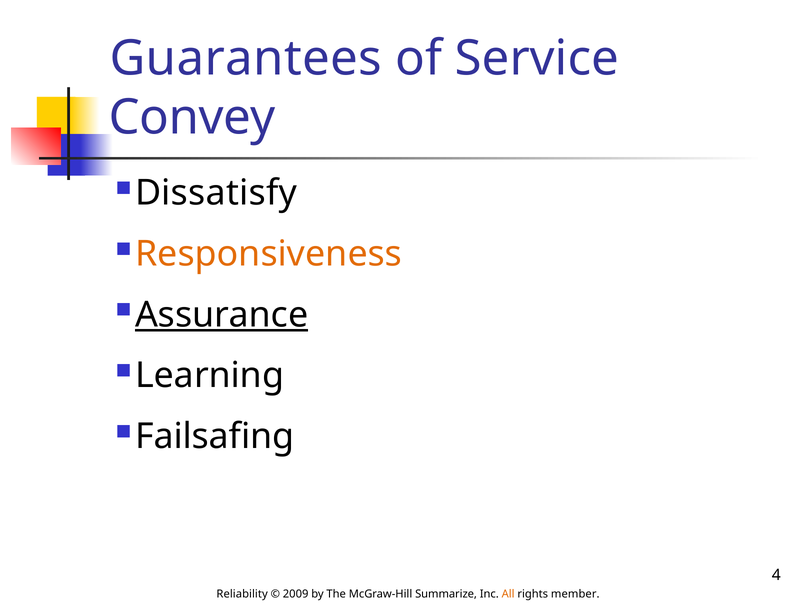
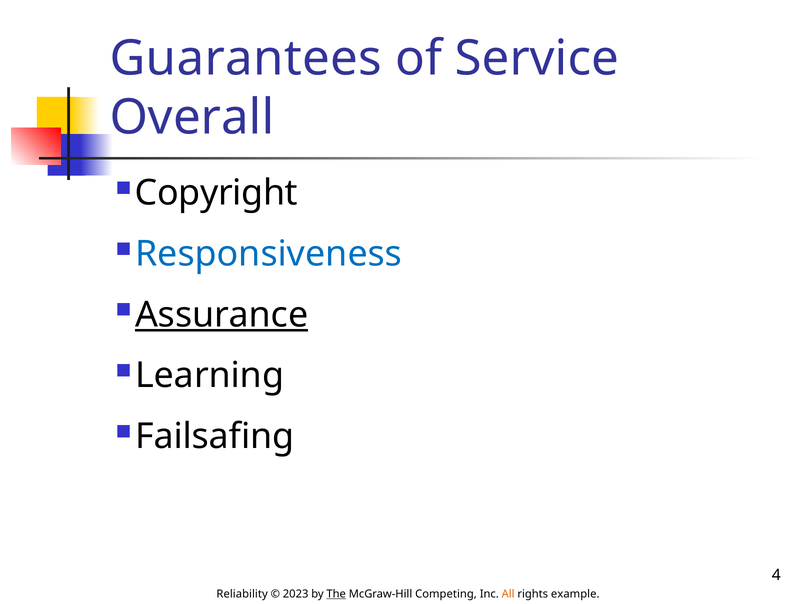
Convey: Convey -> Overall
Dissatisfy: Dissatisfy -> Copyright
Responsiveness colour: orange -> blue
2009: 2009 -> 2023
The underline: none -> present
Summarize: Summarize -> Competing
member: member -> example
